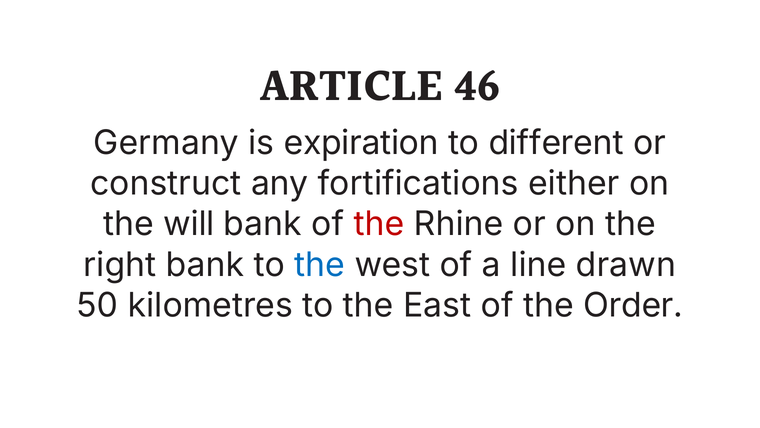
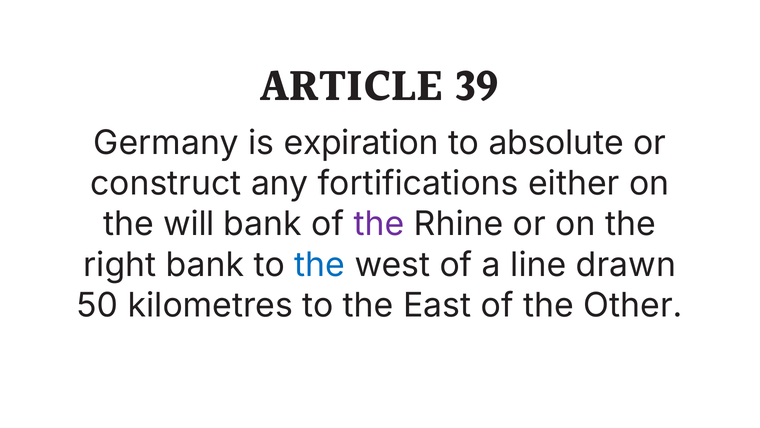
46: 46 -> 39
different: different -> absolute
the at (379, 224) colour: red -> purple
Order: Order -> Other
